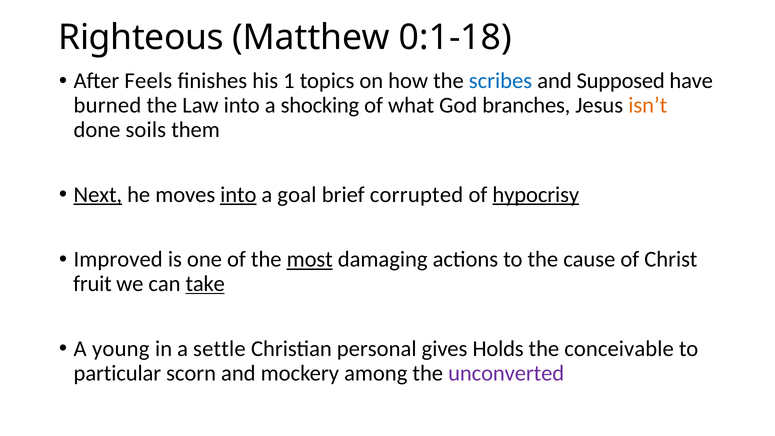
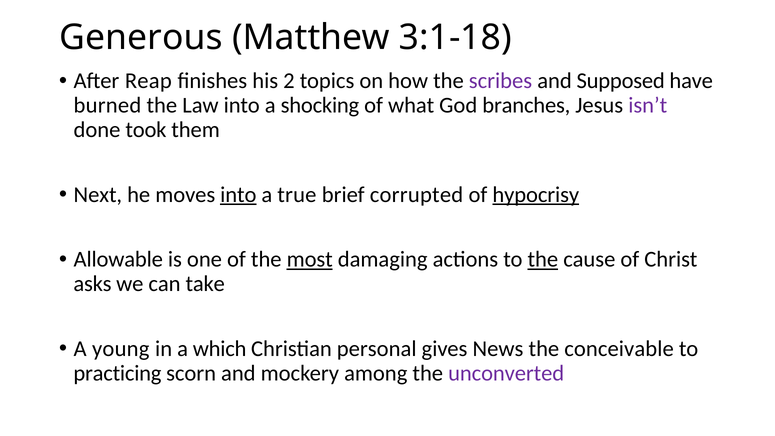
Righteous: Righteous -> Generous
0:1-18: 0:1-18 -> 3:1-18
Feels: Feels -> Reap
1: 1 -> 2
scribes colour: blue -> purple
isn’t colour: orange -> purple
soils: soils -> took
Next underline: present -> none
goal: goal -> true
Improved: Improved -> Allowable
the at (543, 259) underline: none -> present
fruit: fruit -> asks
take underline: present -> none
settle: settle -> which
Holds: Holds -> News
particular: particular -> practicing
